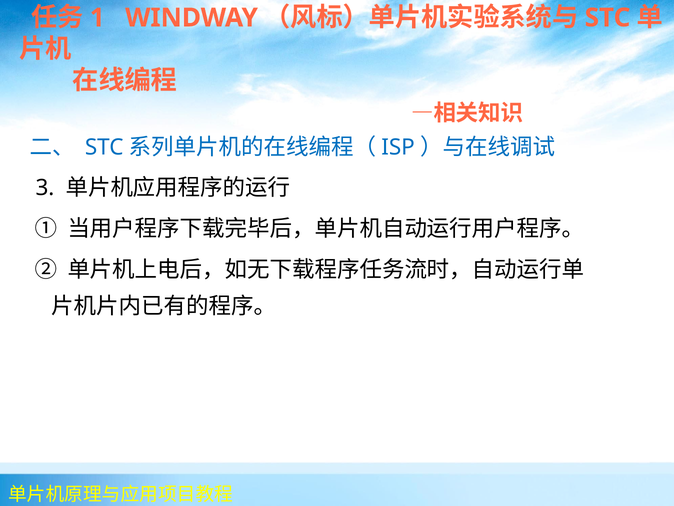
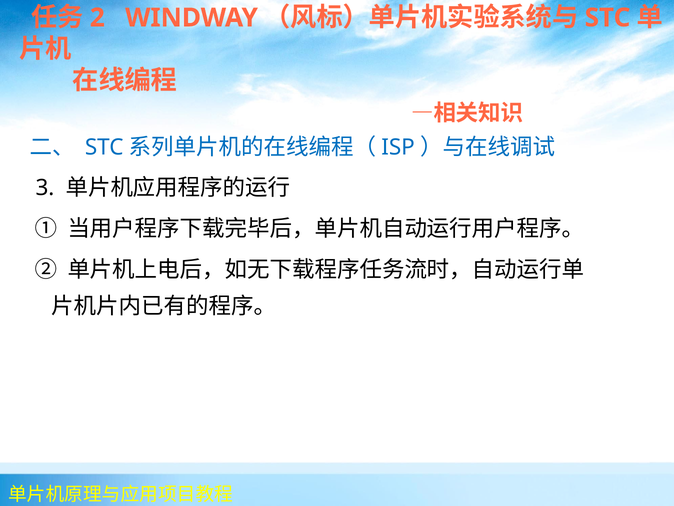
1: 1 -> 2
